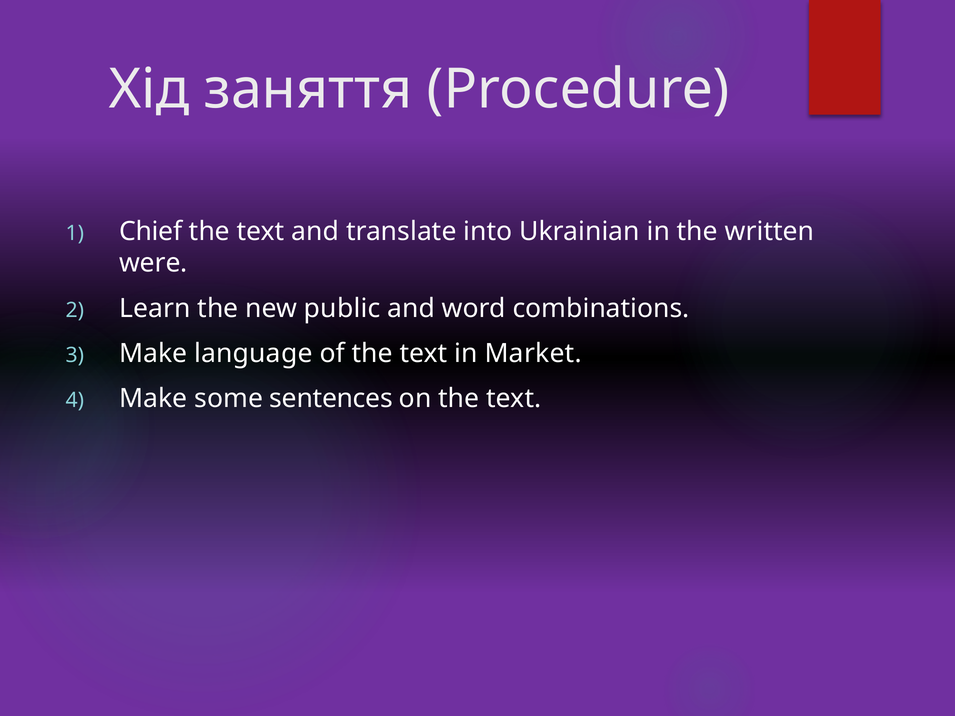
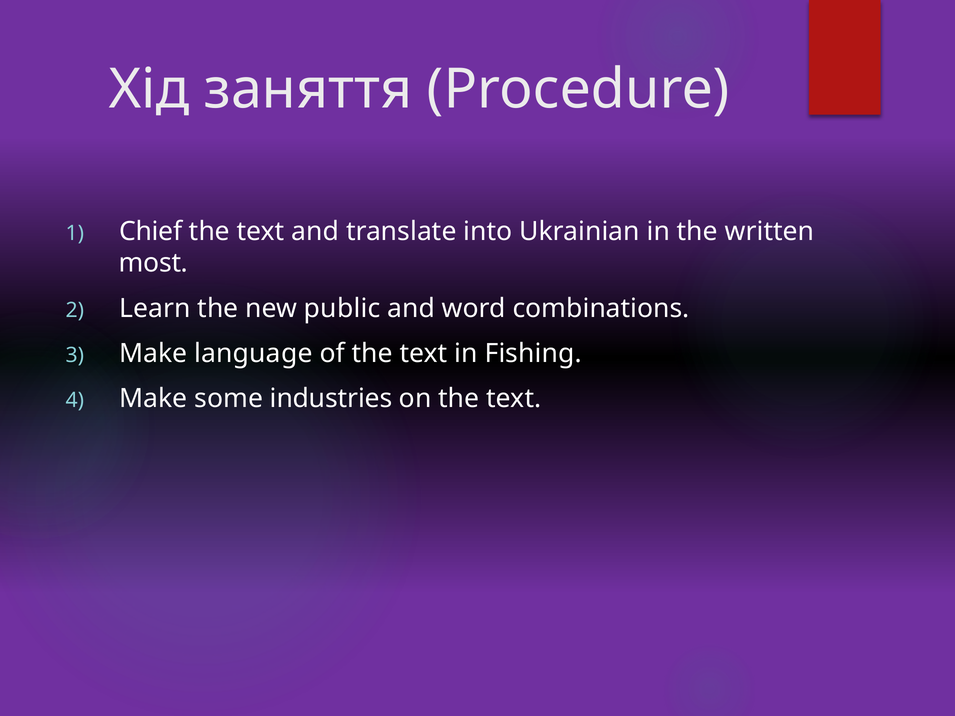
were: were -> most
Market: Market -> Fishing
sentences: sentences -> industries
